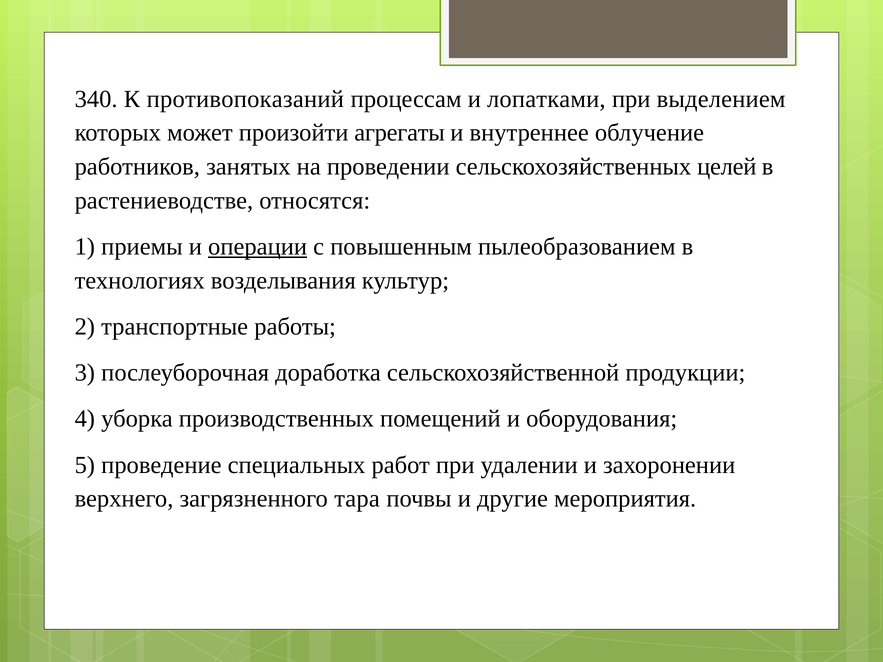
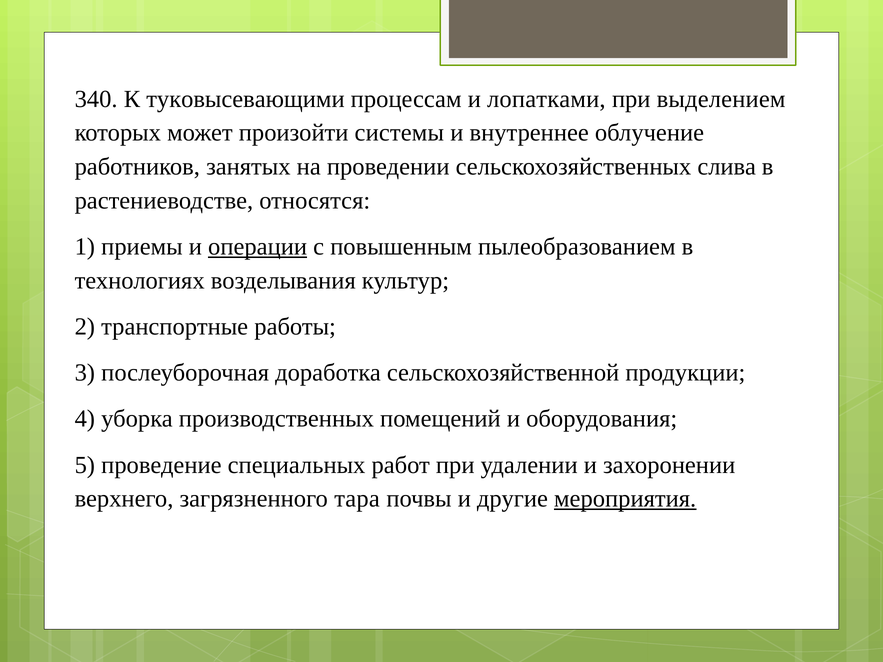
противопоказаний: противопоказаний -> туковысевающими
агрегаты: агрегаты -> системы
целей: целей -> слива
мероприятия underline: none -> present
